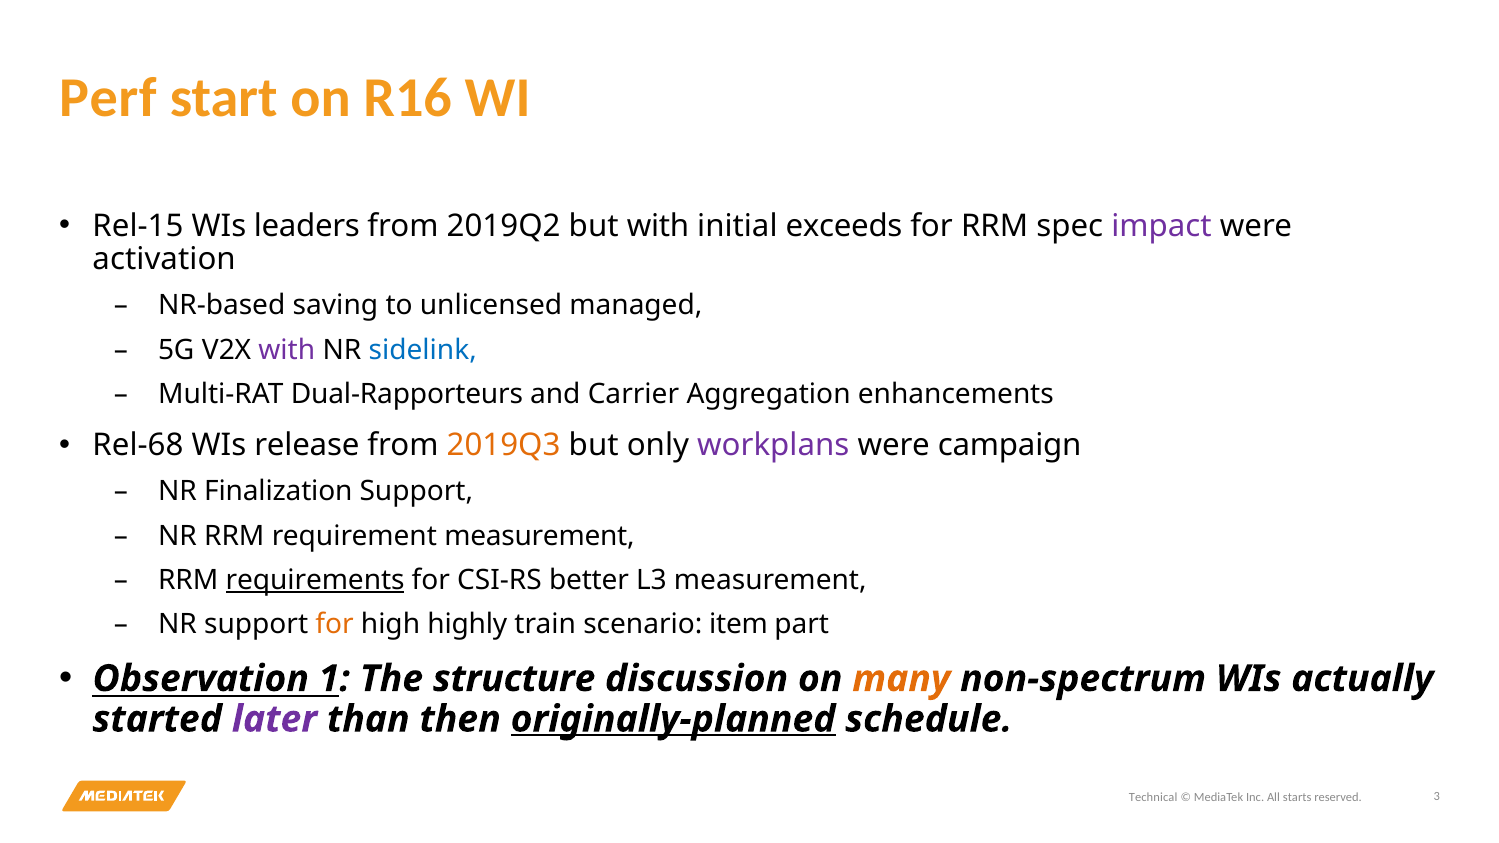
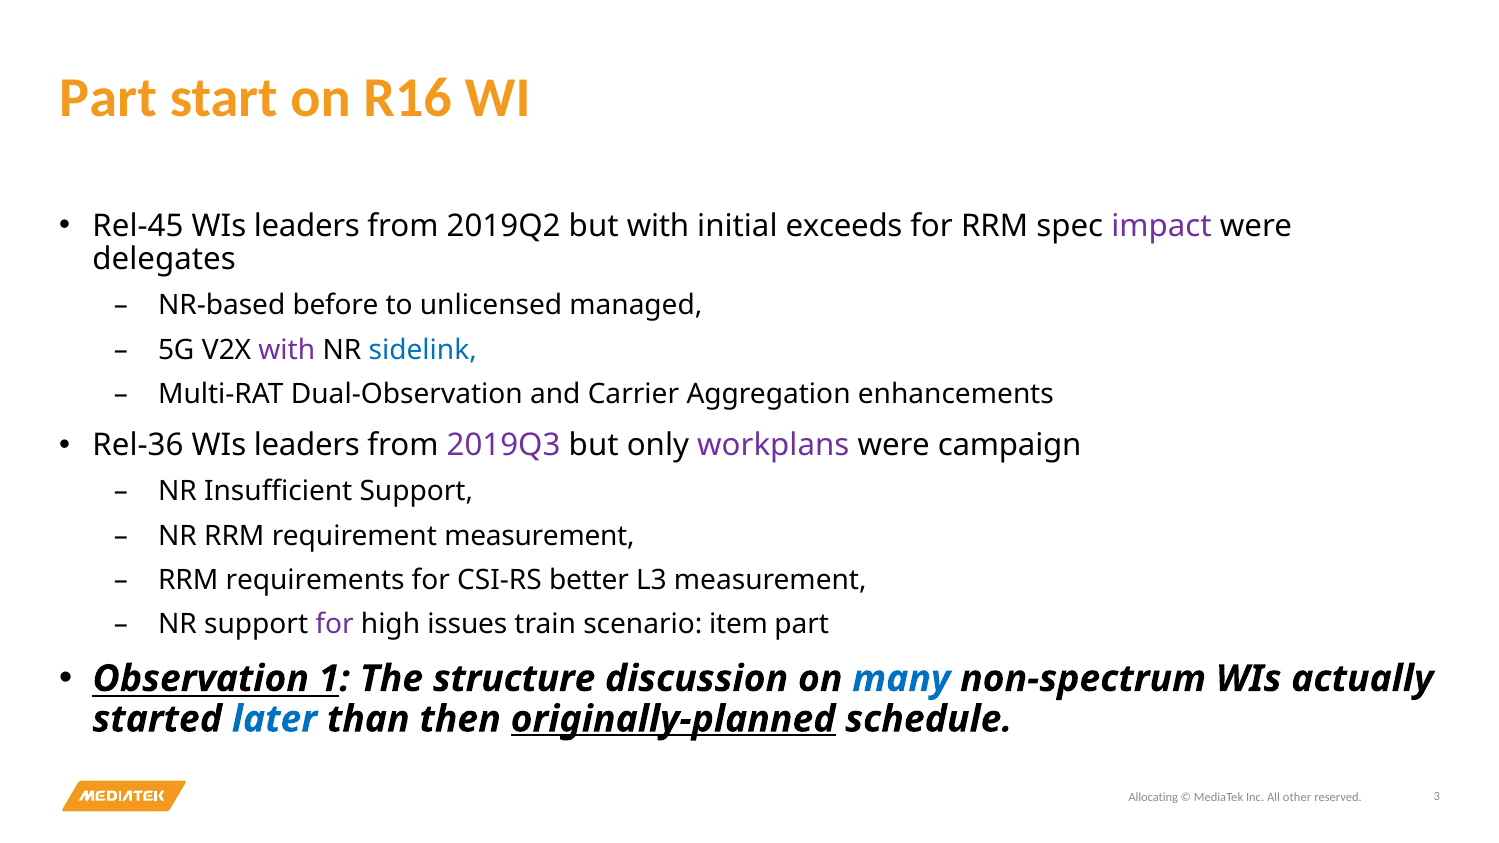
Perf at (108, 98): Perf -> Part
Rel-15: Rel-15 -> Rel-45
activation: activation -> delegates
saving: saving -> before
Dual-Rapporteurs: Dual-Rapporteurs -> Dual-Observation
Rel-68: Rel-68 -> Rel-36
release at (307, 445): release -> leaders
2019Q3 colour: orange -> purple
Finalization: Finalization -> Insufficient
requirements underline: present -> none
for at (335, 625) colour: orange -> purple
highly: highly -> issues
many colour: orange -> blue
later colour: purple -> blue
Technical: Technical -> Allocating
starts: starts -> other
